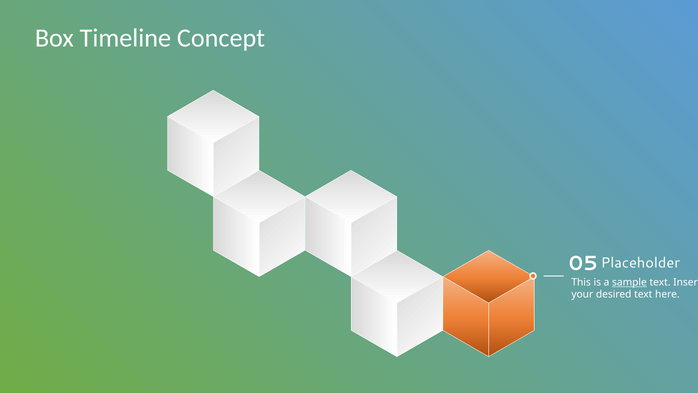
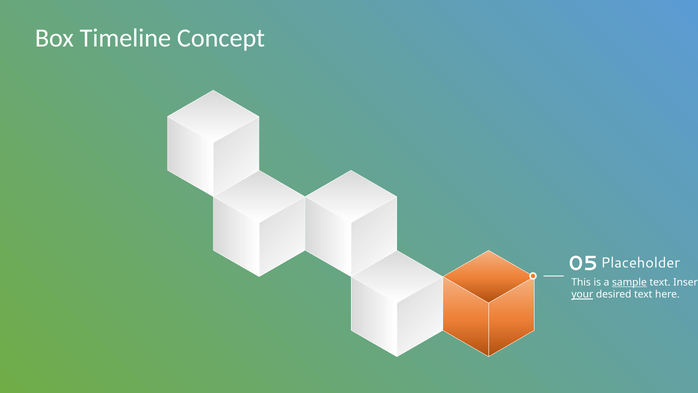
your underline: none -> present
